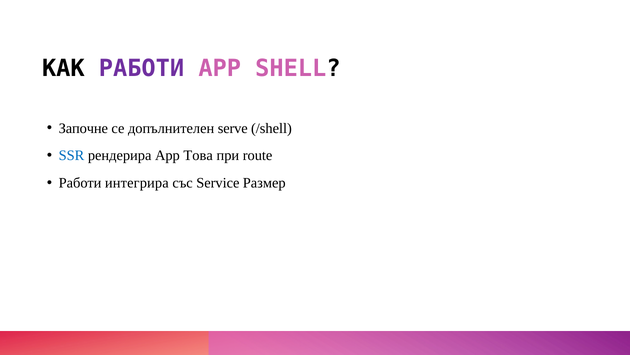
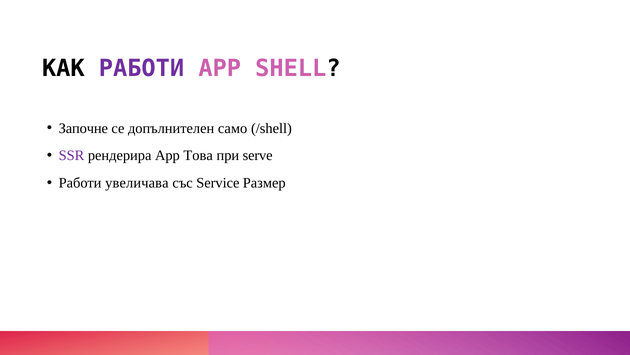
serve: serve -> само
SSR colour: blue -> purple
route: route -> serve
интегрира: интегрира -> увеличава
